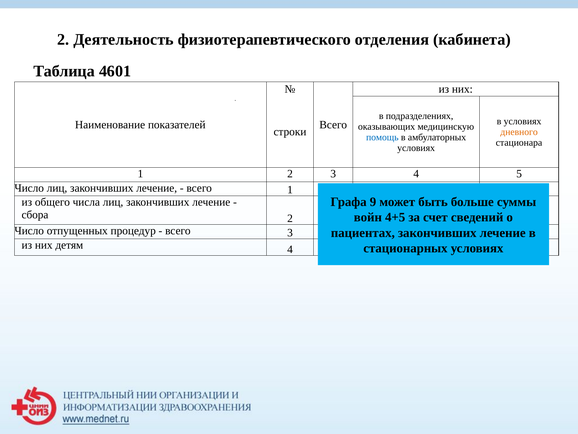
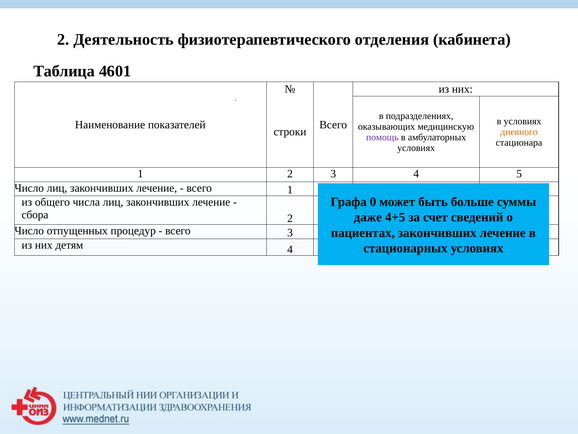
помощь colour: blue -> purple
9: 9 -> 0
войн: войн -> даже
